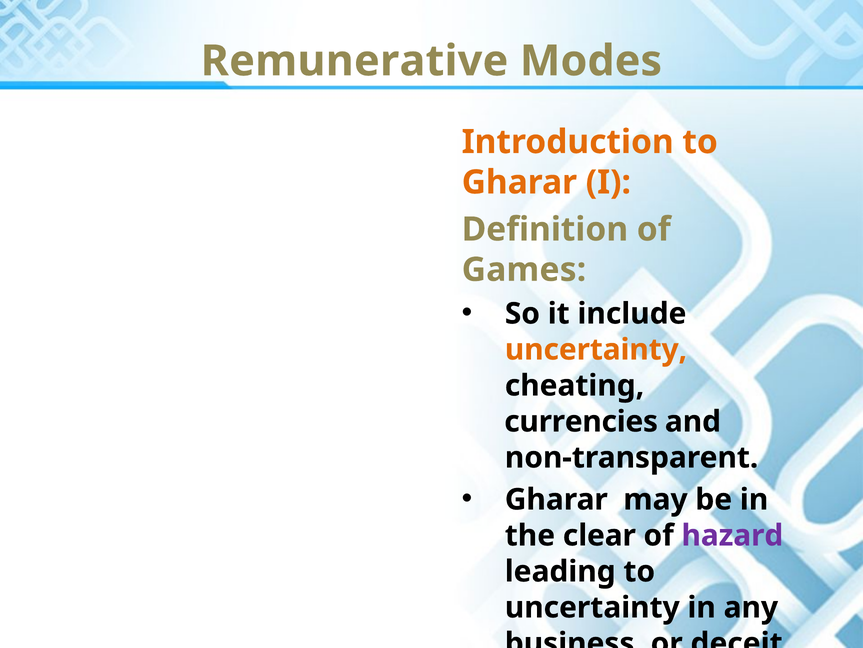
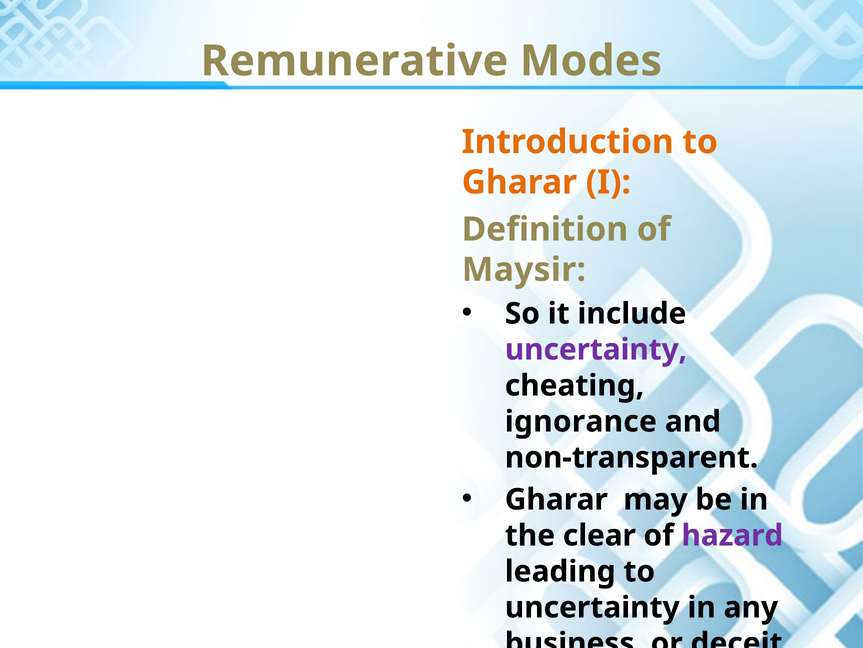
Games: Games -> Maysir
uncertainty at (596, 349) colour: orange -> purple
currencies: currencies -> ignorance
